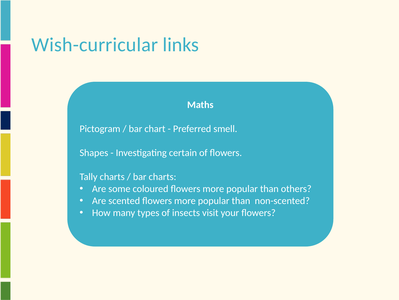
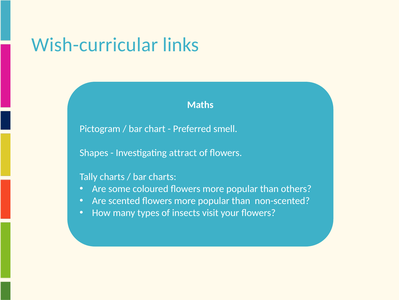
certain: certain -> attract
